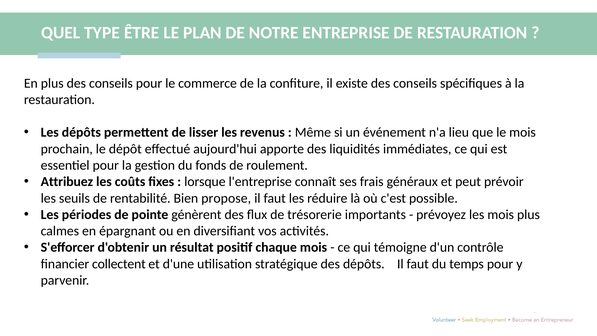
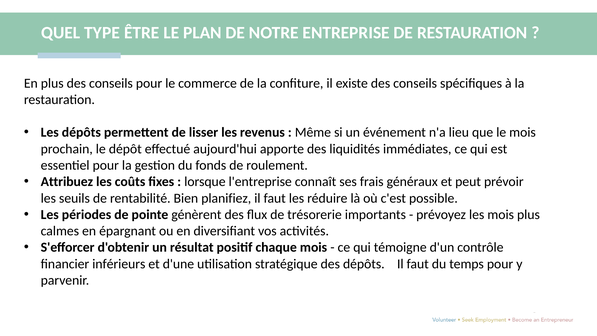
propose: propose -> planifiez
collectent: collectent -> inférieurs
